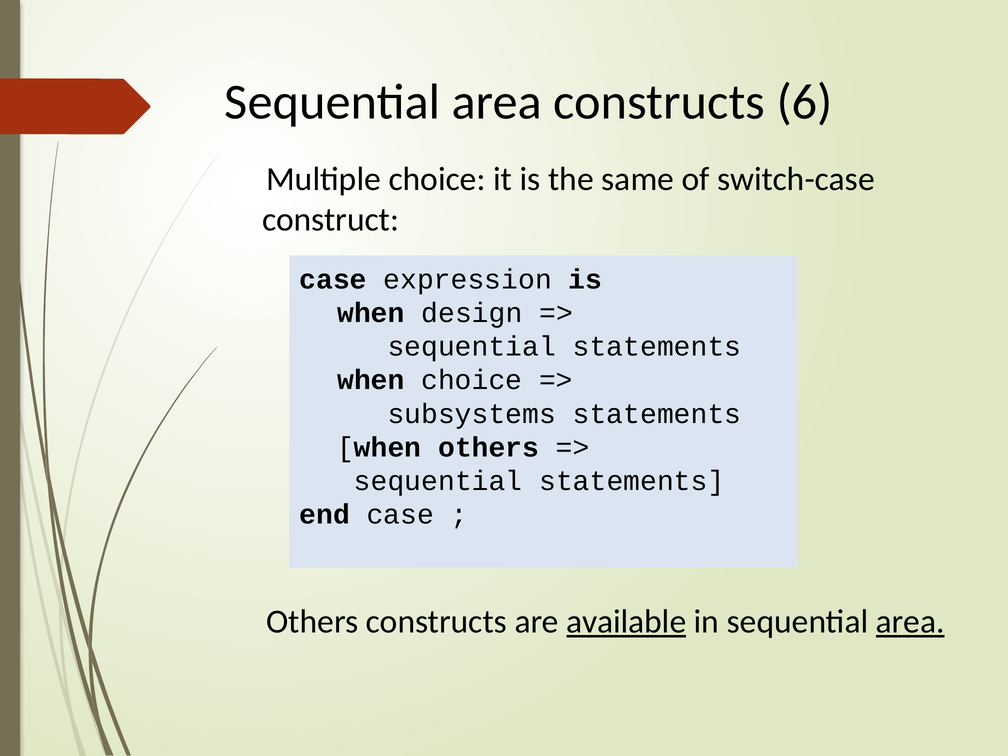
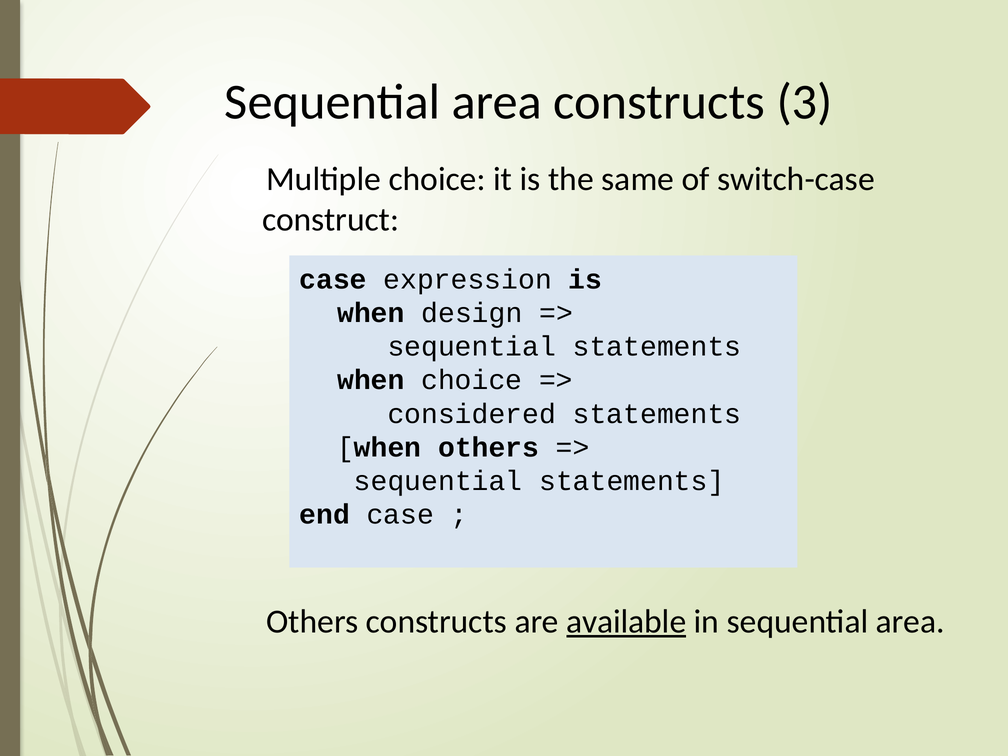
6: 6 -> 3
subsystems: subsystems -> considered
area at (910, 622) underline: present -> none
